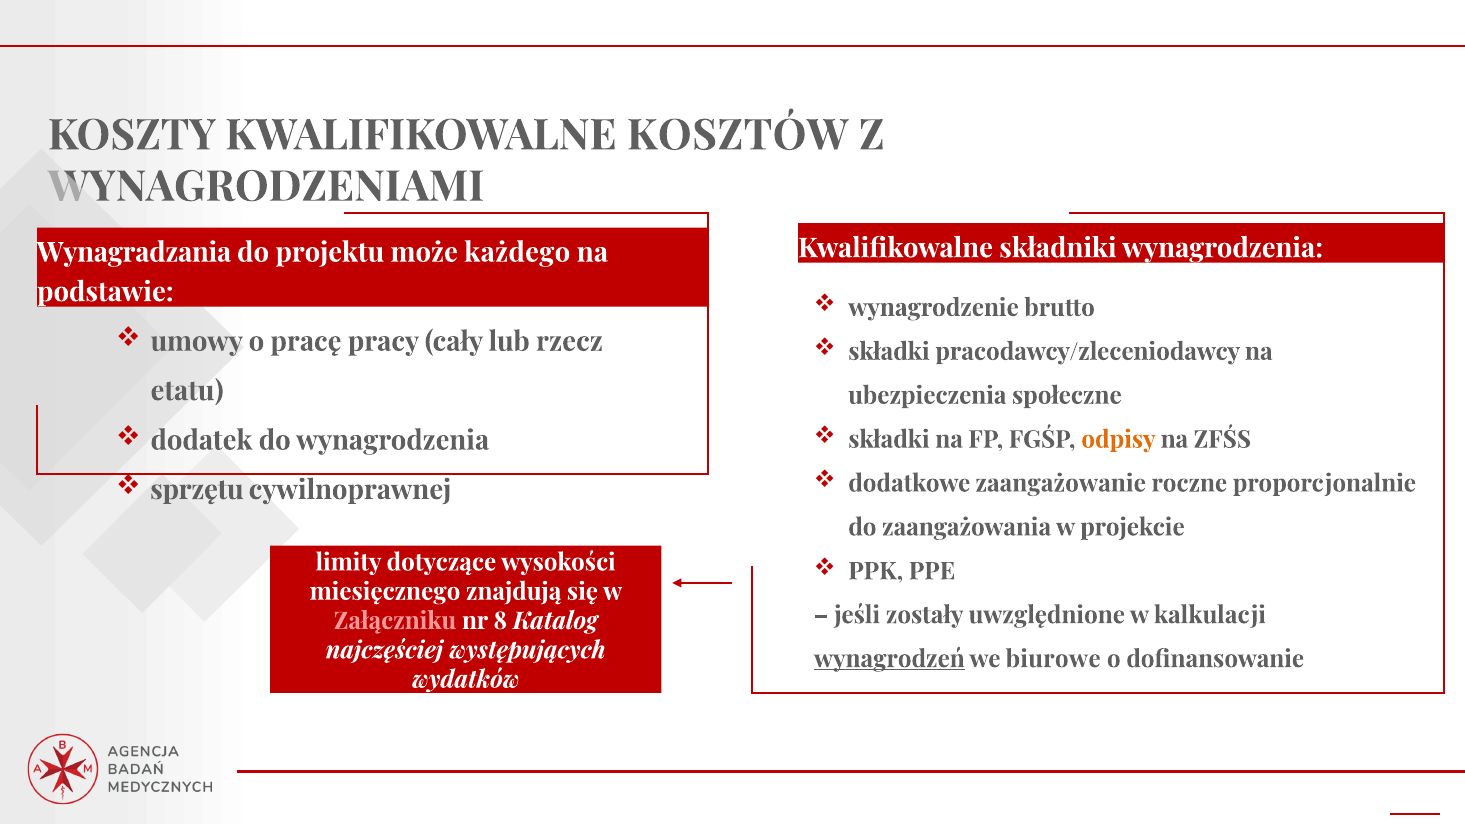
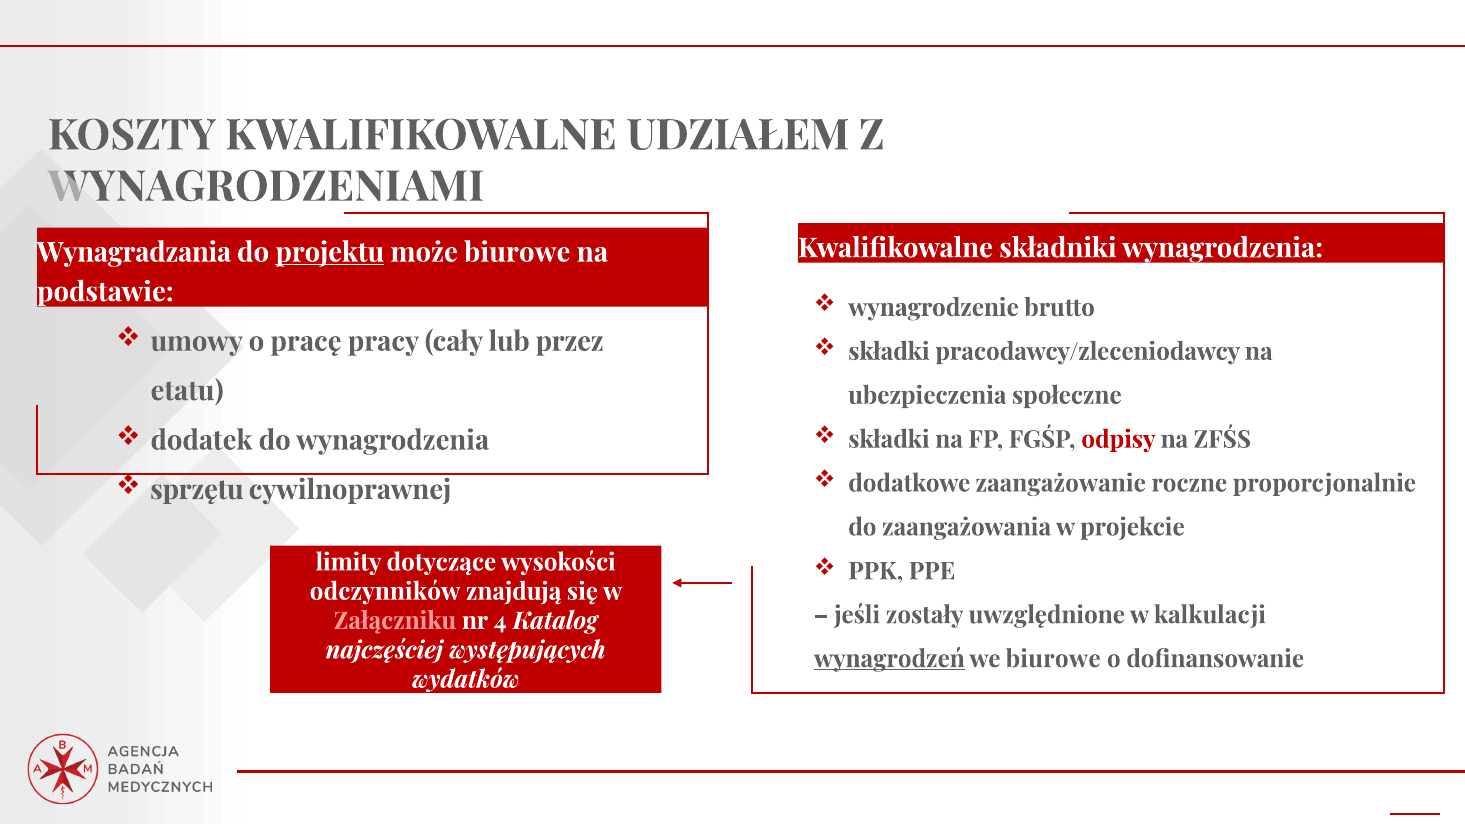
KOSZTÓW: KOSZTÓW -> UDZIAŁEM
projektu underline: none -> present
może każdego: każdego -> biurowe
rzecz: rzecz -> przez
odpisy colour: orange -> red
miesięcznego: miesięcznego -> odczynników
8: 8 -> 4
